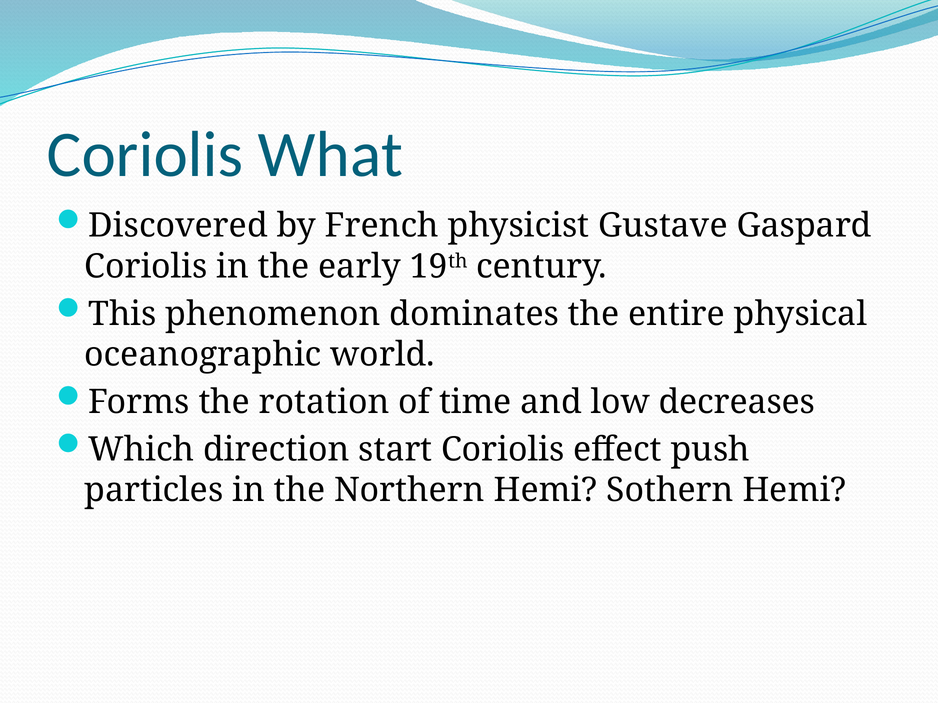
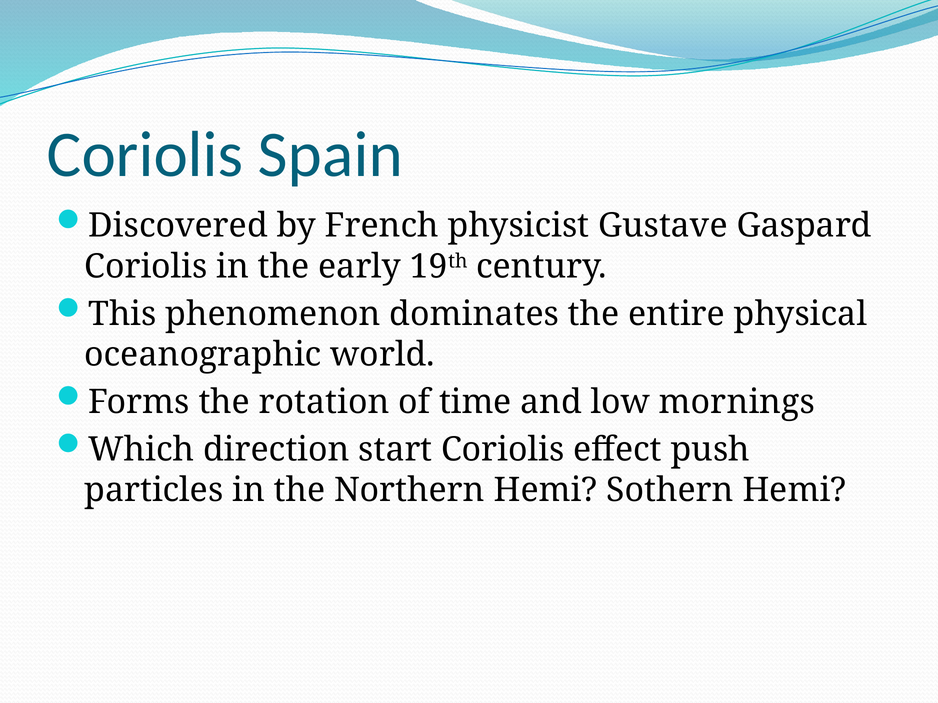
What: What -> Spain
decreases: decreases -> mornings
